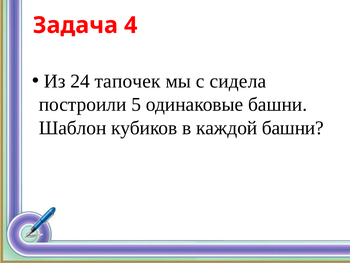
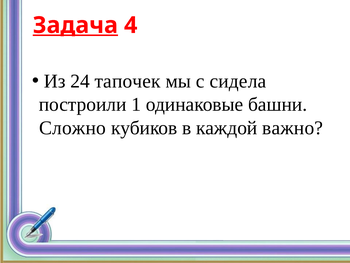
Задача underline: none -> present
5: 5 -> 1
Шаблон: Шаблон -> Сложно
каждой башни: башни -> важно
